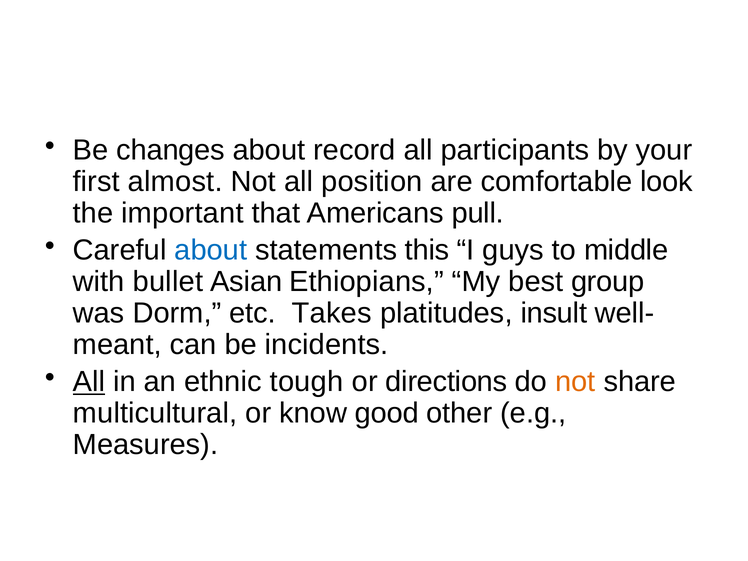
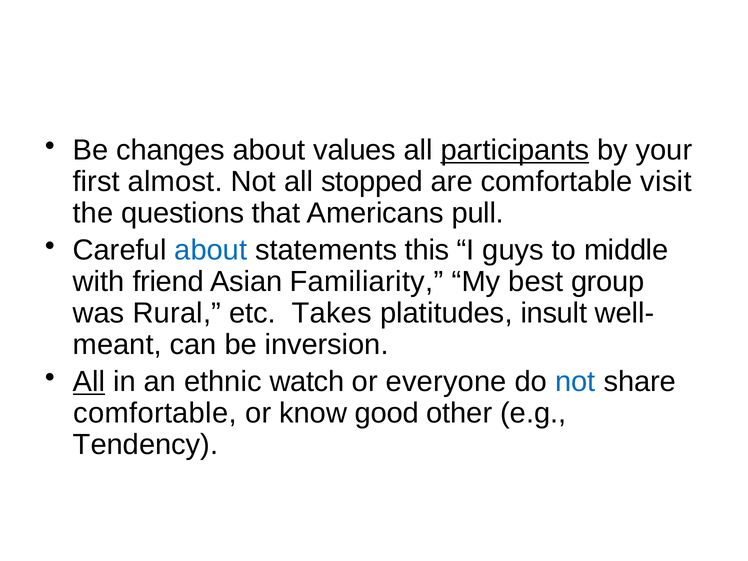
record: record -> values
participants underline: none -> present
position: position -> stopped
look: look -> visit
important: important -> questions
bullet: bullet -> friend
Ethiopians: Ethiopians -> Familiarity
Dorm: Dorm -> Rural
incidents: incidents -> inversion
tough: tough -> watch
directions: directions -> everyone
not at (575, 382) colour: orange -> blue
multicultural at (155, 413): multicultural -> comfortable
Measures: Measures -> Tendency
